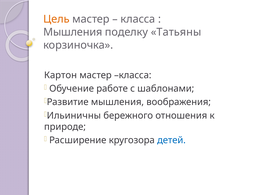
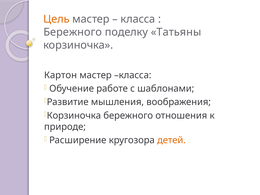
Мышления at (73, 32): Мышления -> Бережного
Ильиничны at (74, 116): Ильиничны -> Корзиночка
детей colour: blue -> orange
